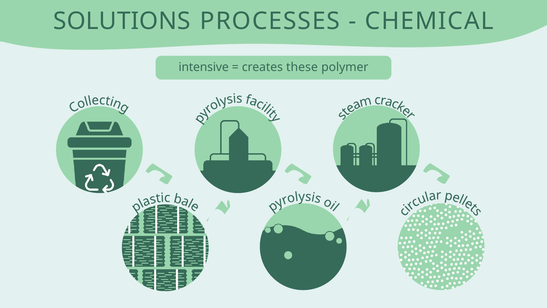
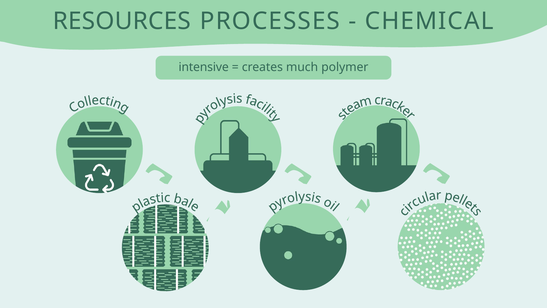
SOLUTIONS: SOLUTIONS -> RESOURCES
these: these -> much
